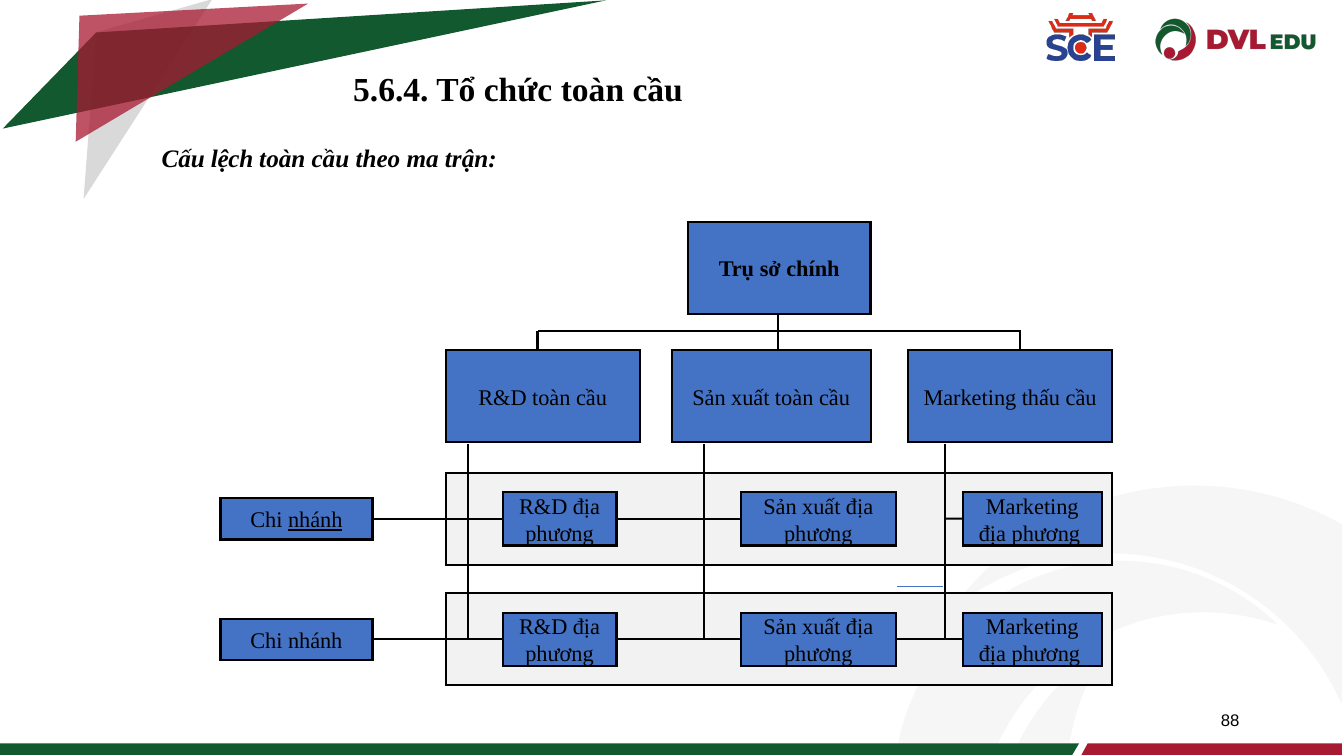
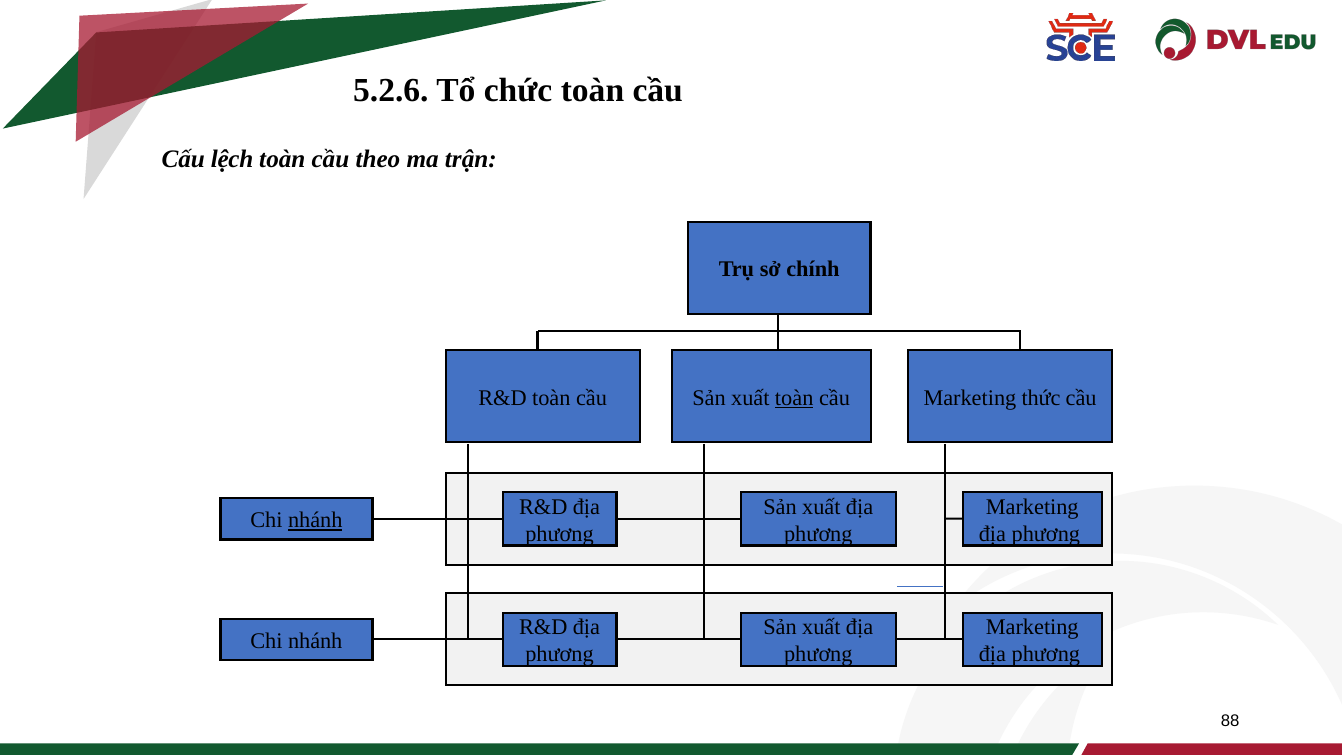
5.6.4: 5.6.4 -> 5.2.6
toàn at (794, 398) underline: none -> present
thấu: thấu -> thức
